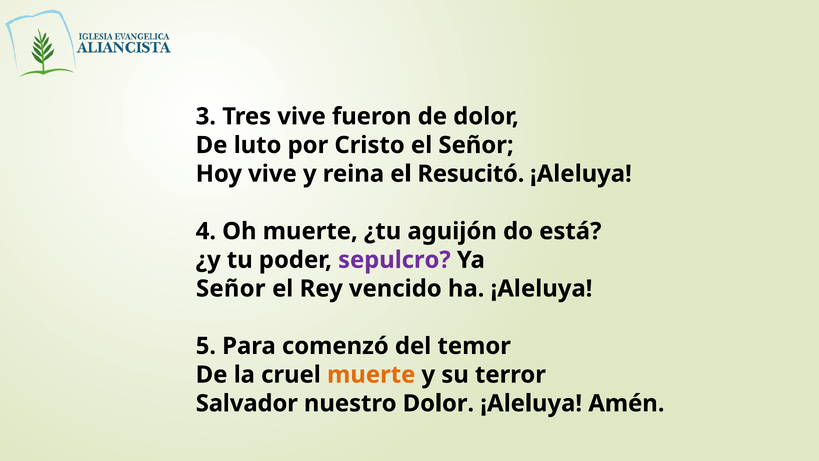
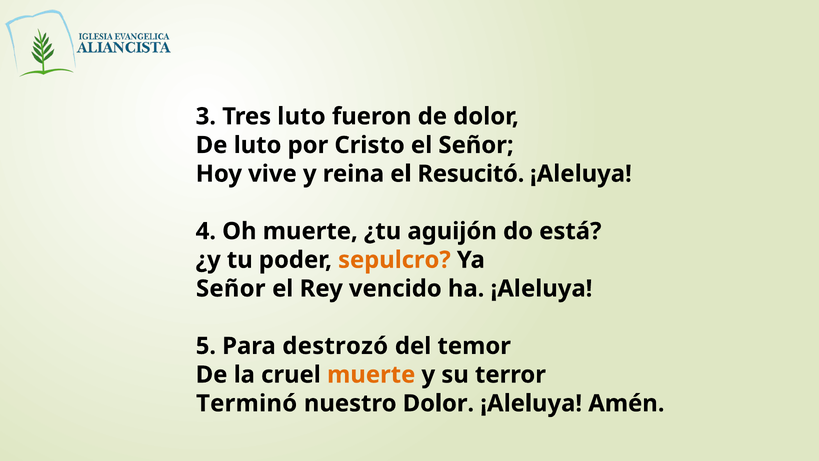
Tres vive: vive -> luto
sepulcro colour: purple -> orange
comenzó: comenzó -> destrozó
Salvador: Salvador -> Terminó
